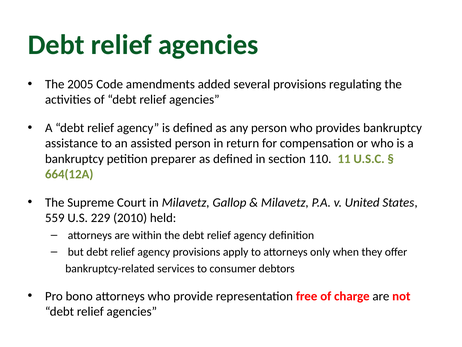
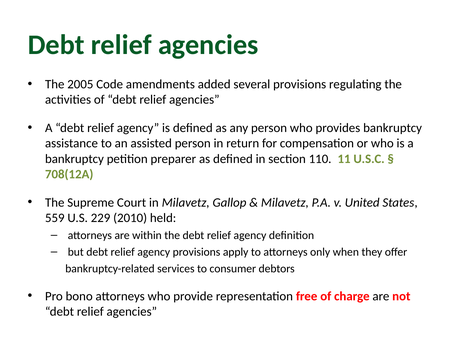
664(12A: 664(12A -> 708(12A
